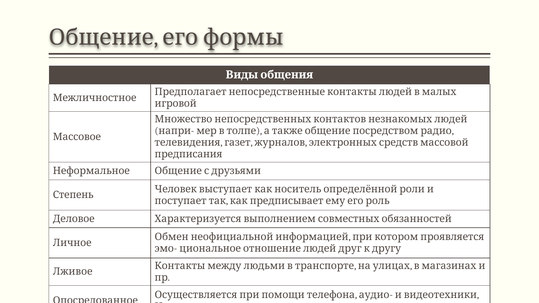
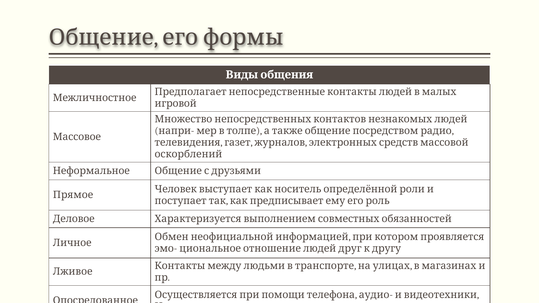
предписания: предписания -> оскорблений
Степень: Степень -> Прямое
